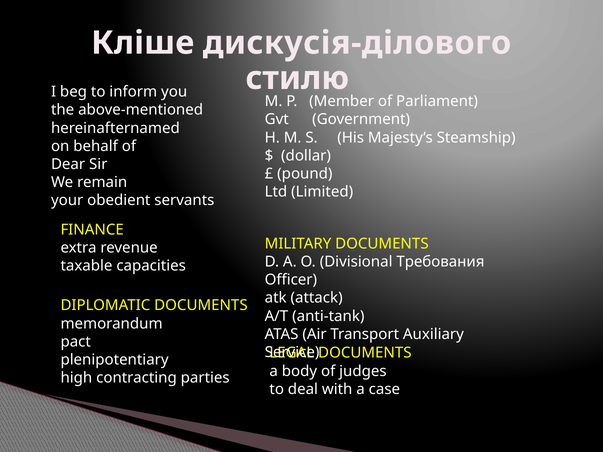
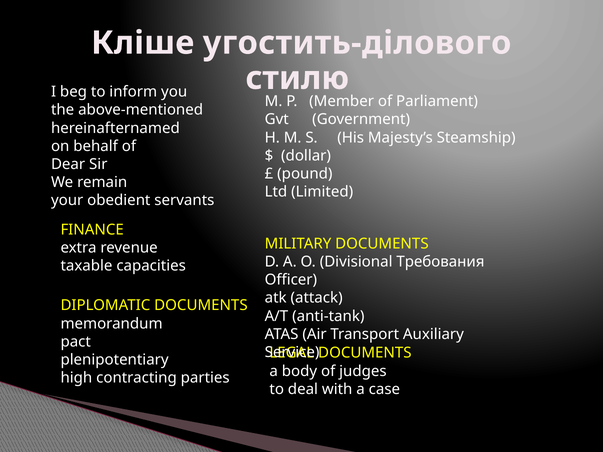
дискусія-ділового: дискусія-ділового -> угостить-ділового
